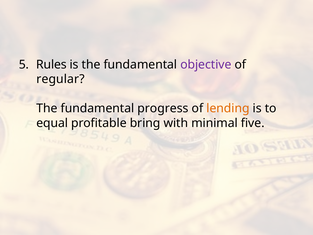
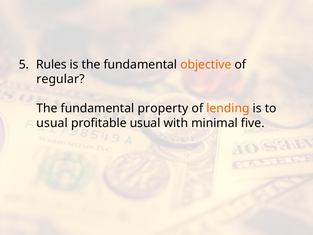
objective colour: purple -> orange
progress: progress -> property
equal at (52, 123): equal -> usual
profitable bring: bring -> usual
